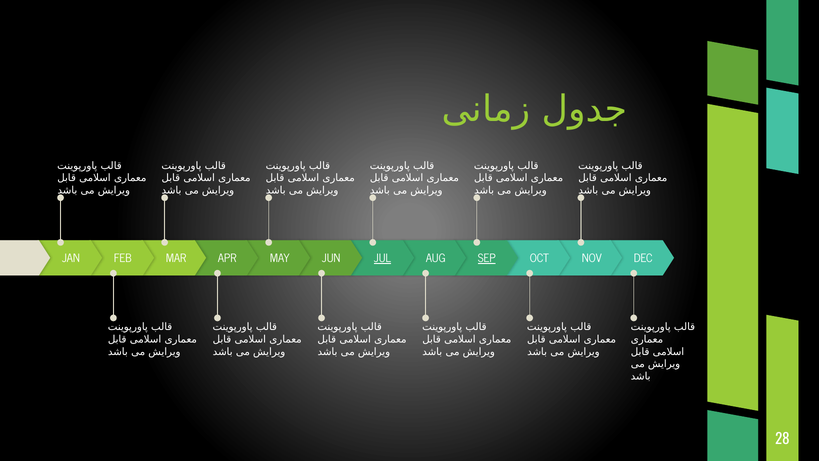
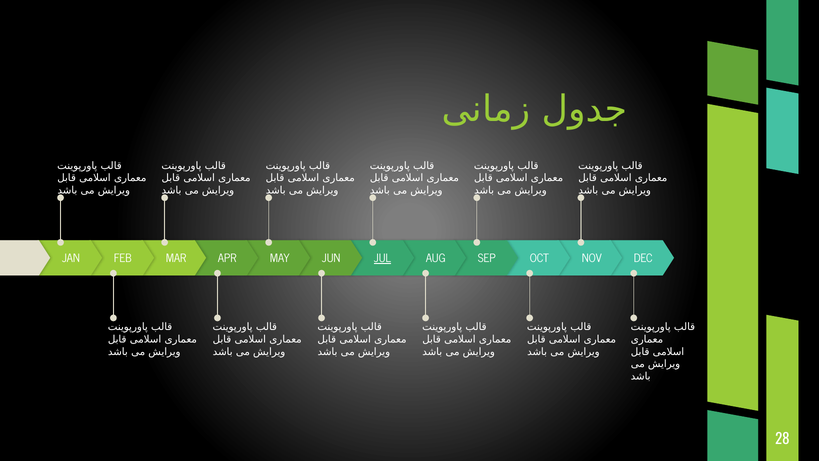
SEP underline: present -> none
